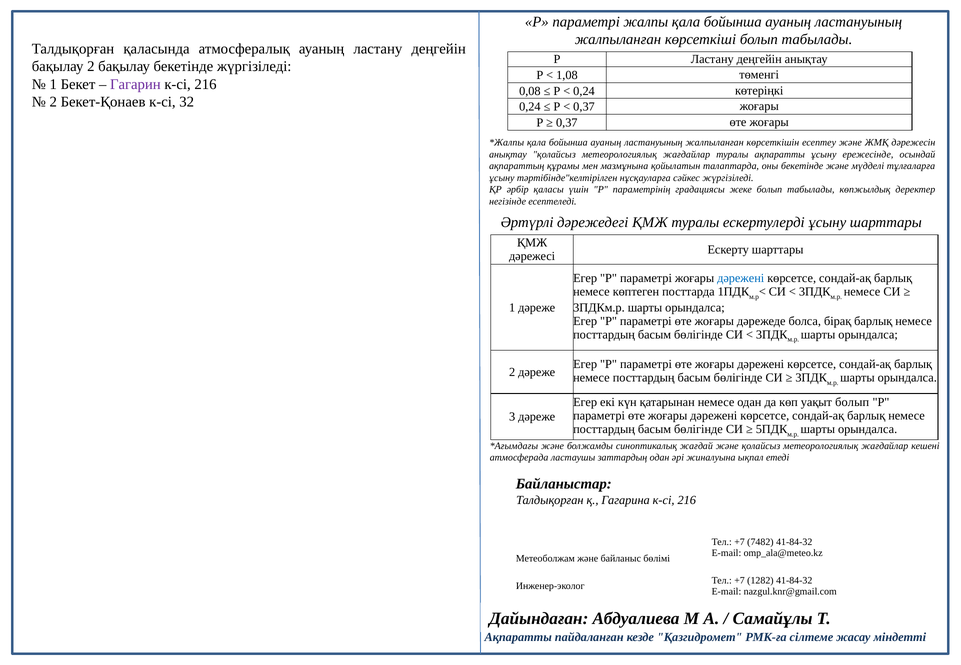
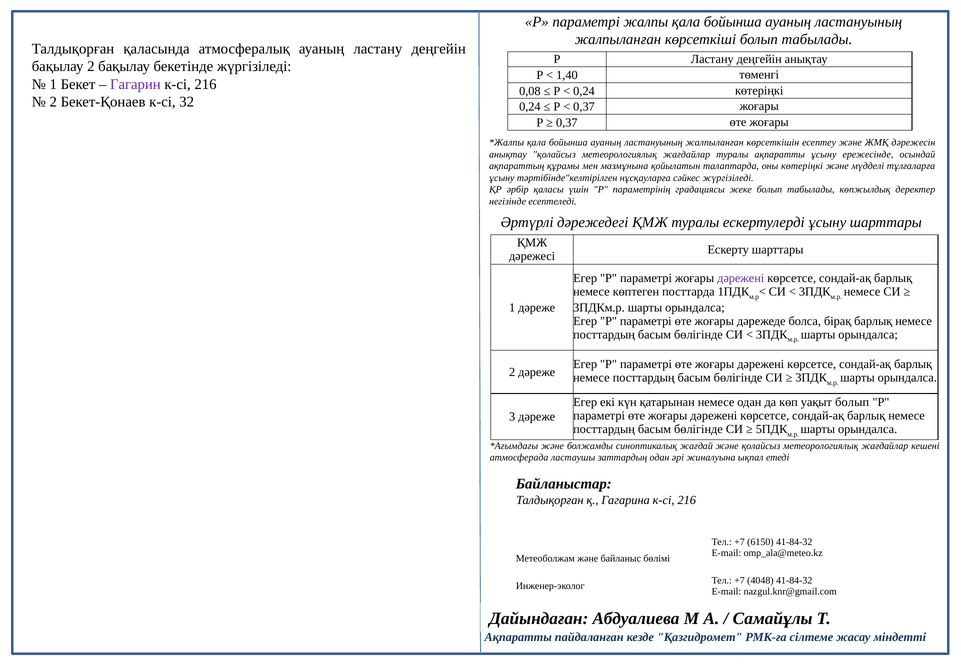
1,08: 1,08 -> 1,40
оны бекетінде: бекетінде -> көтеріңкі
дәрежені at (741, 278) colour: blue -> purple
7482: 7482 -> 6150
1282: 1282 -> 4048
